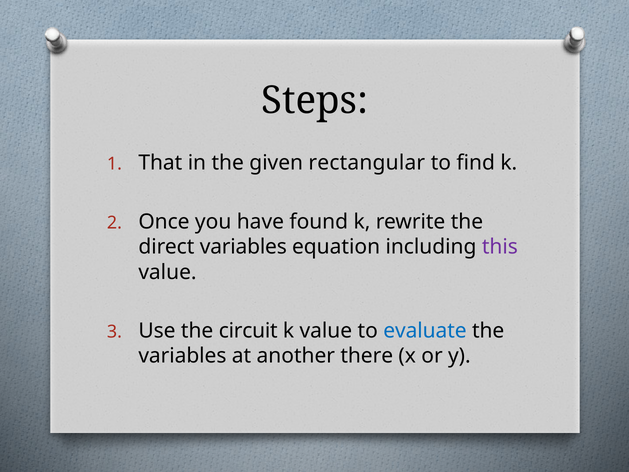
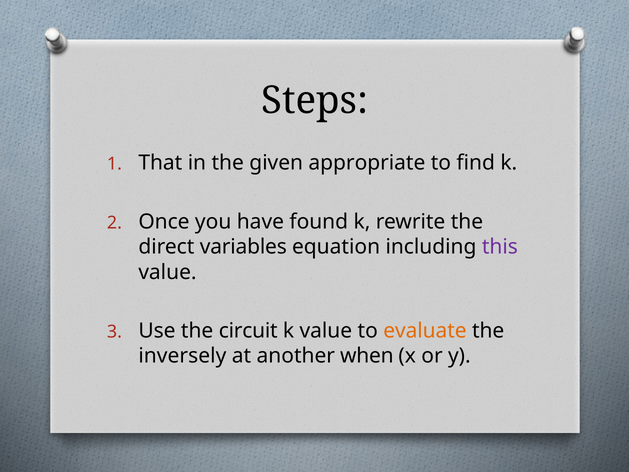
rectangular: rectangular -> appropriate
evaluate colour: blue -> orange
variables at (182, 356): variables -> inversely
there: there -> when
